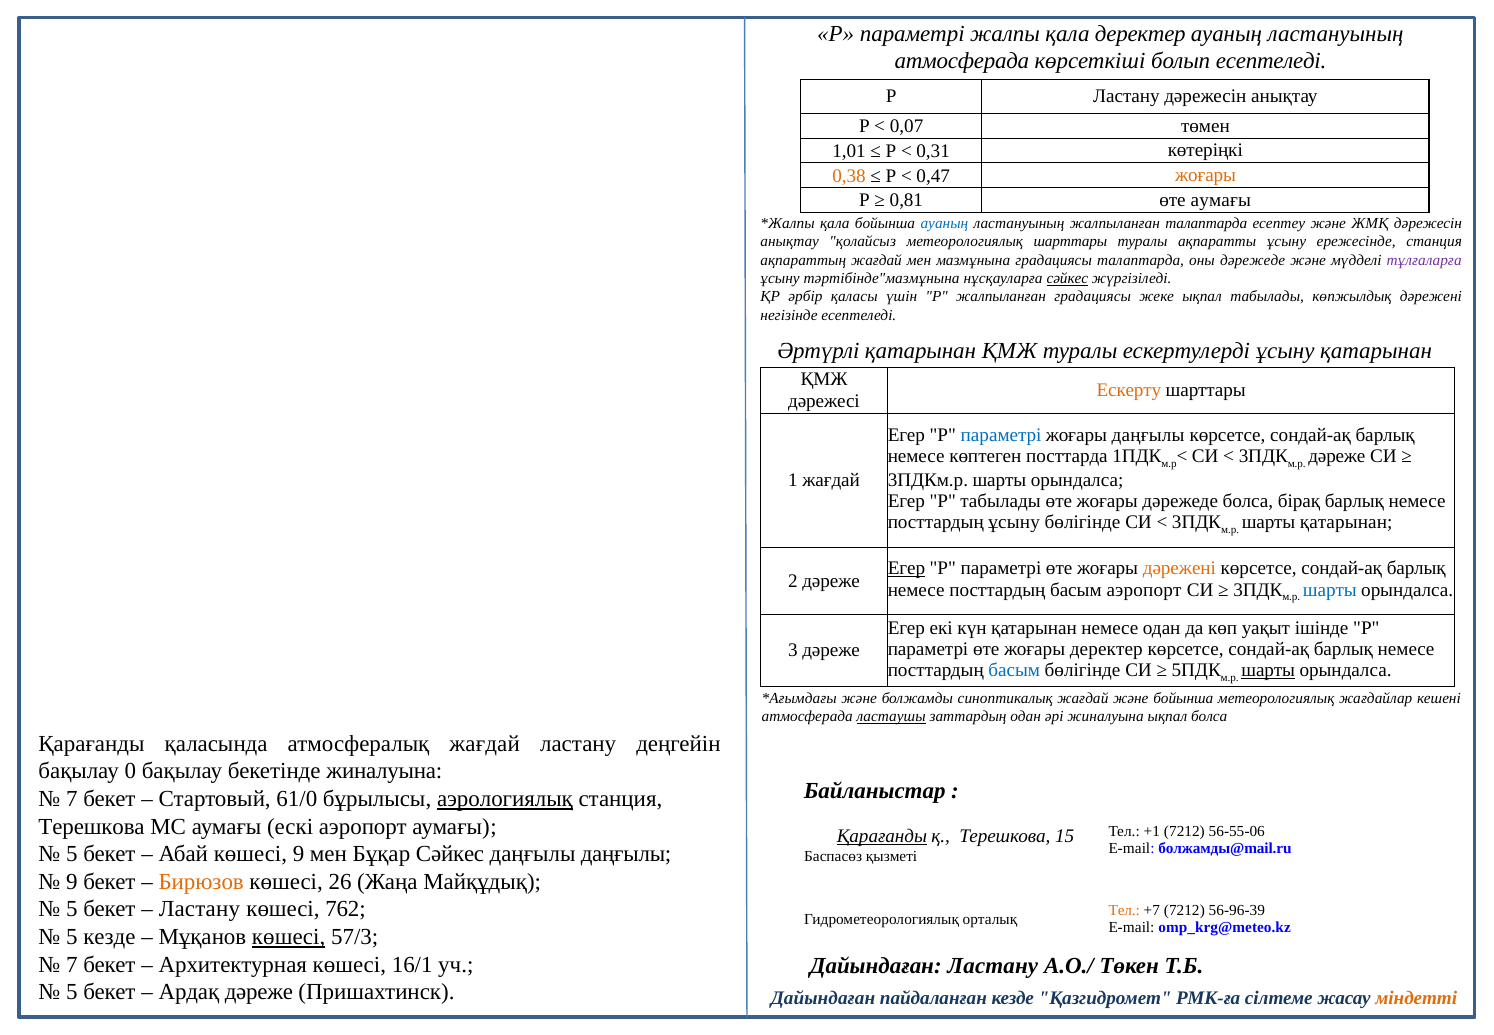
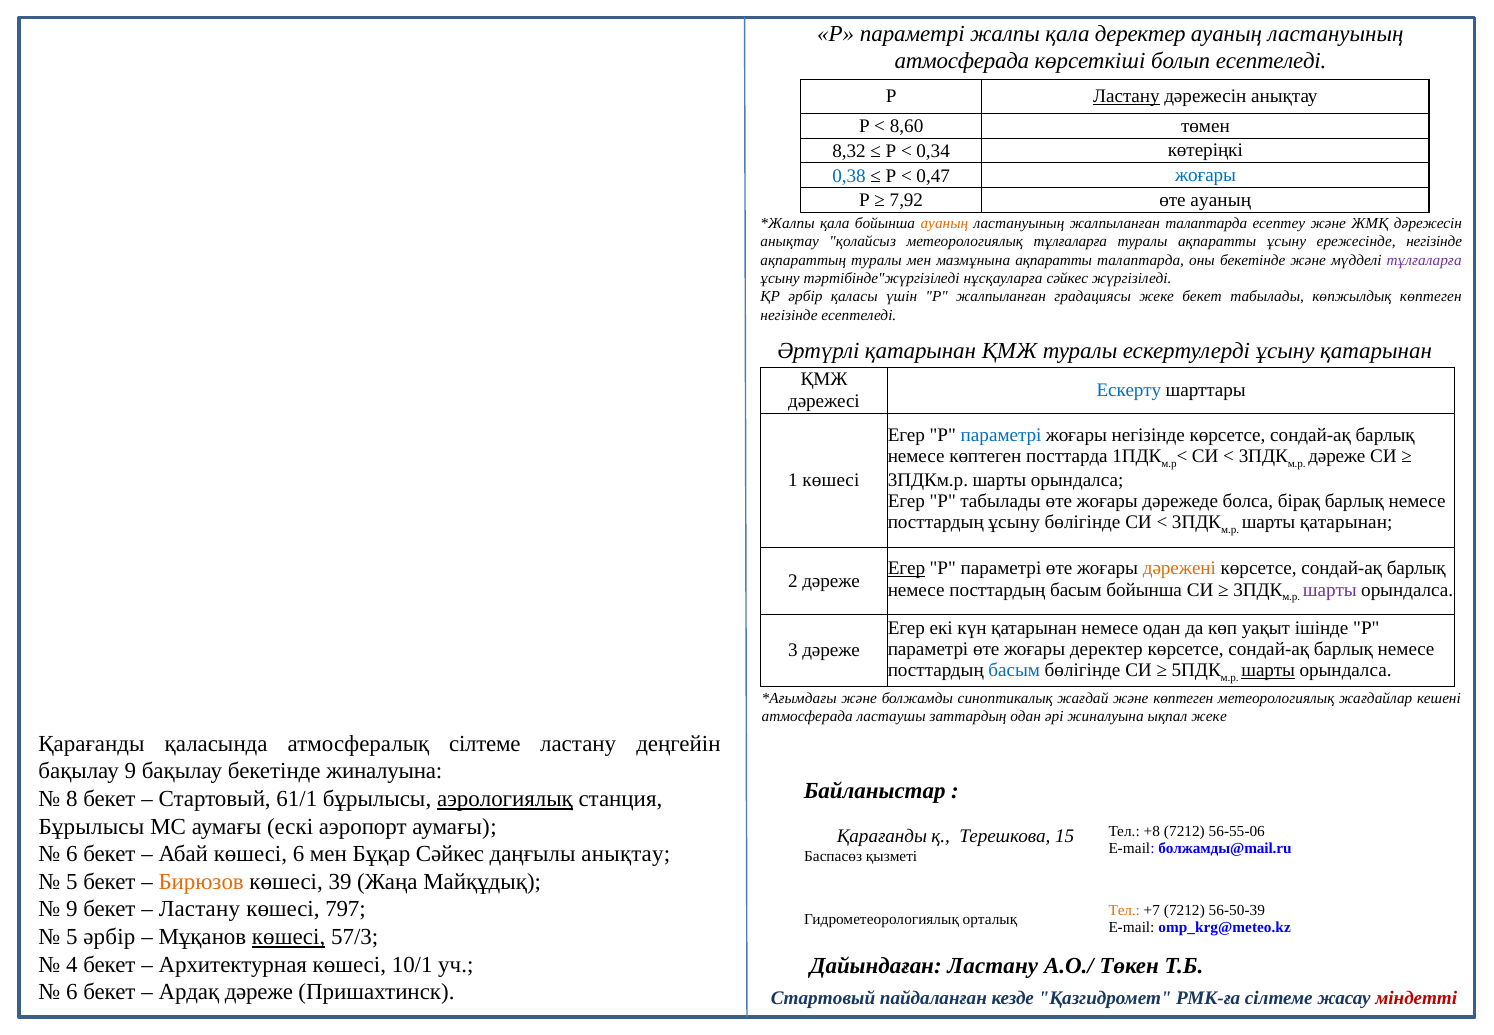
Ластану at (1126, 97) underline: none -> present
0,07: 0,07 -> 8,60
1,01: 1,01 -> 8,32
0,31: 0,31 -> 0,34
0,38 colour: orange -> blue
жоғары at (1206, 175) colour: orange -> blue
0,81: 0,81 -> 7,92
өте аумағы: аумағы -> ауаның
ауаның at (944, 223) colour: blue -> orange
метеорологиялық шарттары: шарттары -> тұлғаларға
ережесінде станция: станция -> негізінде
ақпараттың жағдай: жағдай -> туралы
мазмұнына градациясы: градациясы -> ақпаратты
оны дәрежеде: дәрежеде -> бекетінде
тәртібінде"мазмұнына: тәртібінде"мазмұнына -> тәртібінде"жүргізіледі
сәйкес at (1067, 278) underline: present -> none
жеке ықпал: ықпал -> бекет
көпжылдық дәрежені: дәрежені -> көптеген
Ескерту colour: orange -> blue
жоғары даңғылы: даңғылы -> негізінде
1 жағдай: жағдай -> көшесі
басым аэропорт: аэропорт -> бойынша
шарты at (1330, 589) colour: blue -> purple
және бойынша: бойынша -> көптеген
ластаушы underline: present -> none
ықпал болса: болса -> жеке
атмосфералық жағдай: жағдай -> сілтеме
бақылау 0: 0 -> 9
7 at (72, 798): 7 -> 8
61/0: 61/0 -> 61/1
Терешкова at (92, 826): Терешкова -> Бұрылысы
+1: +1 -> +8
Қарағанды at (882, 835) underline: present -> none
5 at (72, 854): 5 -> 6
көшесі 9: 9 -> 6
даңғылы даңғылы: даңғылы -> анықтау
9 at (72, 881): 9 -> 5
26: 26 -> 39
5 at (72, 909): 5 -> 9
762: 762 -> 797
56-96-39: 56-96-39 -> 56-50-39
5 кезде: кезде -> әрбір
7 at (72, 964): 7 -> 4
16/1: 16/1 -> 10/1
5 at (72, 991): 5 -> 6
Дайындаған at (823, 998): Дайындаған -> Стартовый
міндетті colour: orange -> red
